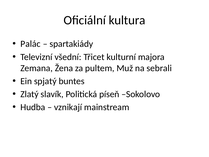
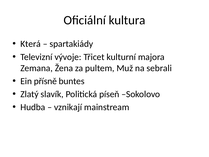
Palác: Palác -> Která
všední: všední -> vývoje
spjatý: spjatý -> přísně
